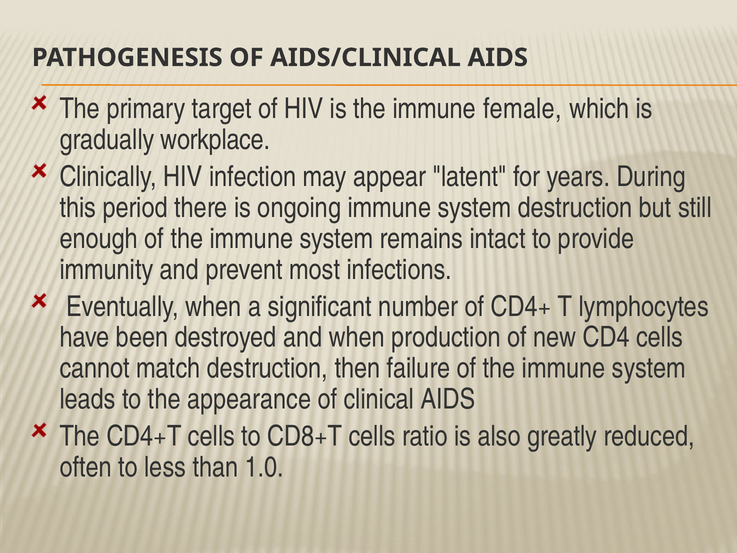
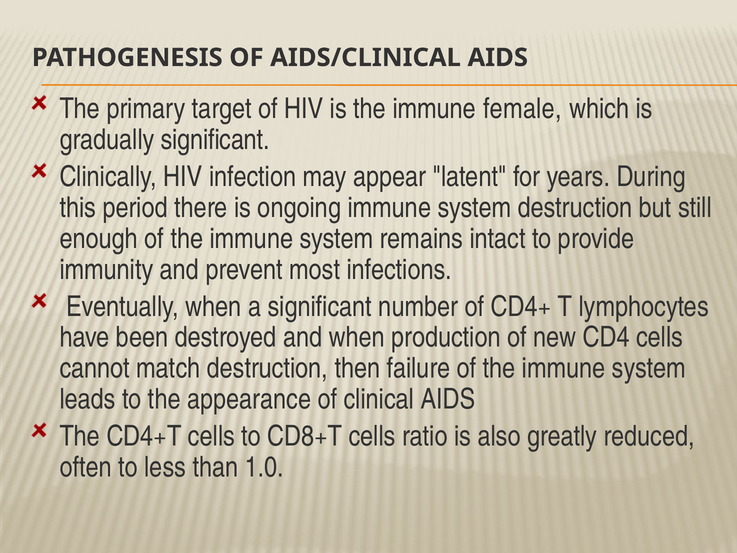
gradually workplace: workplace -> significant
